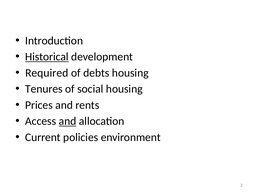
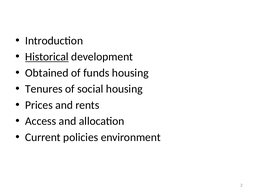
Required: Required -> Obtained
debts: debts -> funds
and at (68, 121) underline: present -> none
